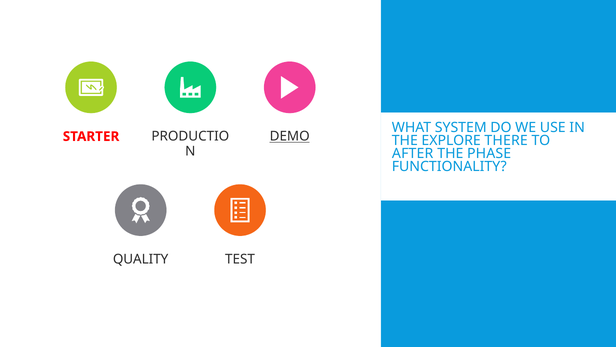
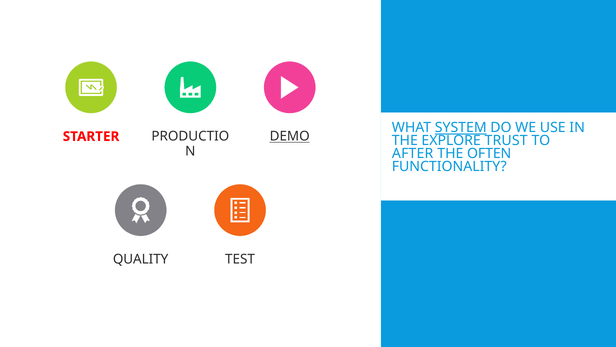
SYSTEM underline: none -> present
THERE: THERE -> TRUST
PHASE: PHASE -> OFTEN
